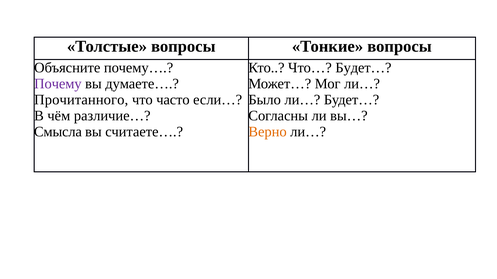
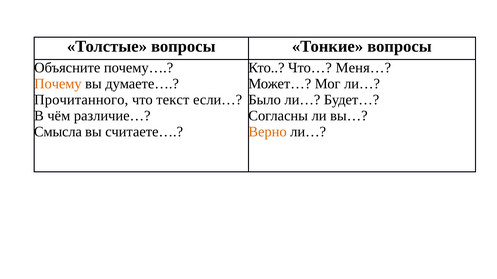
Что… Будет…: Будет… -> Меня…
Почему colour: purple -> orange
часто: часто -> текст
